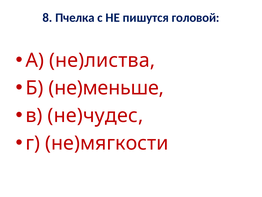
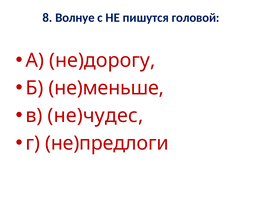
Пчелка: Пчелка -> Волнуе
не)листва: не)листва -> не)дорогу
не)мягкости: не)мягкости -> не)предлоги
